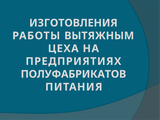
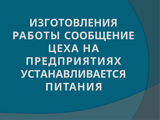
ВЫТЯЖНЫМ: ВЫТЯЖНЫМ -> СООБЩЕНИЕ
ПОЛУФАБРИКАТОВ: ПОЛУФАБРИКАТОВ -> УСТАНАВЛИВАЕТСЯ
